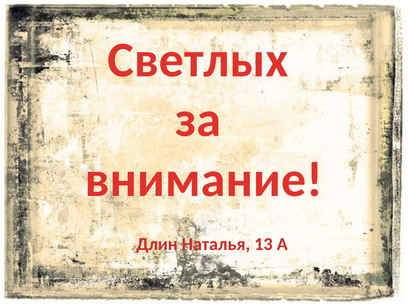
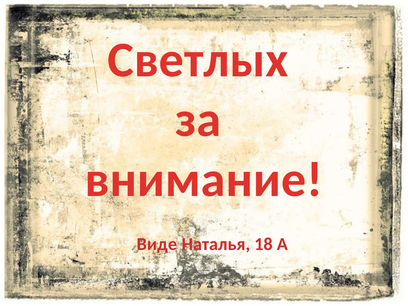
Длин: Длин -> Виде
13: 13 -> 18
